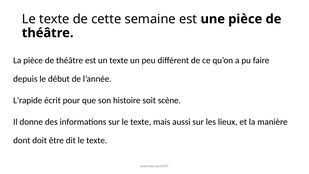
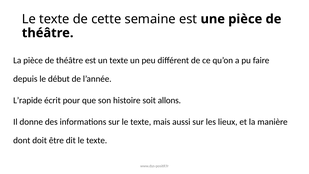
scène: scène -> allons
